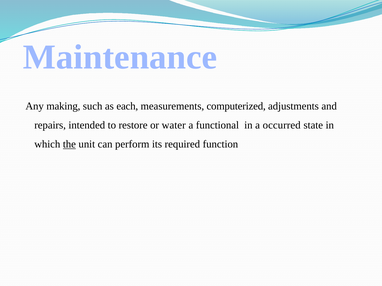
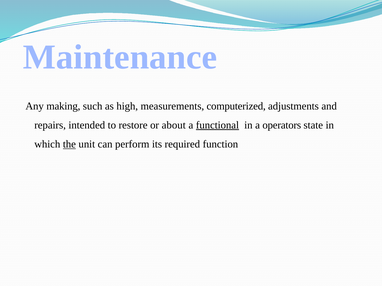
each: each -> high
water: water -> about
functional underline: none -> present
occurred: occurred -> operators
